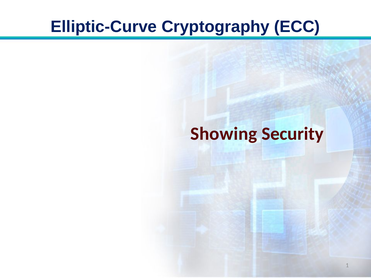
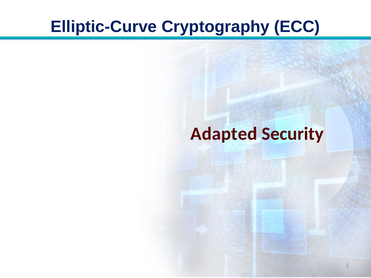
Showing: Showing -> Adapted
